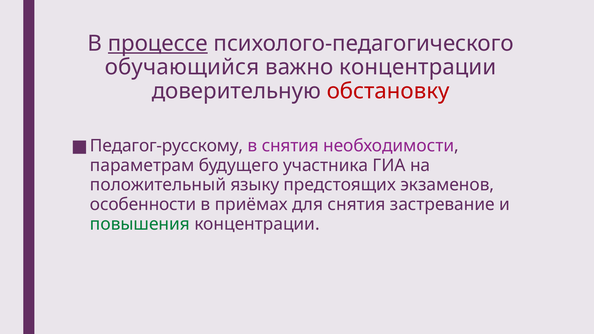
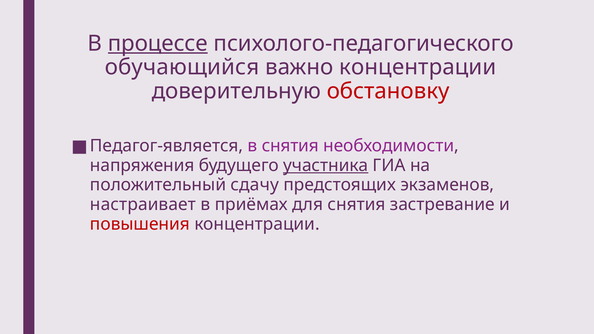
Педагог-русскому: Педагог-русскому -> Педагог-является
параметрам: параметрам -> напряжения
участника underline: none -> present
языку: языку -> сдачу
особенности: особенности -> настраивает
повышения colour: green -> red
